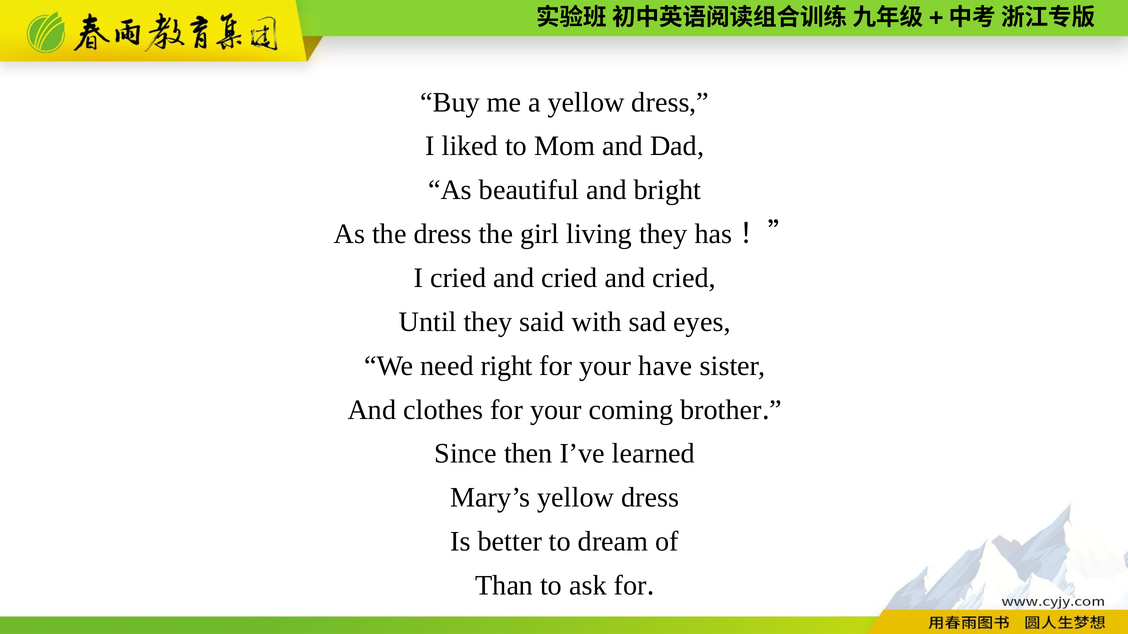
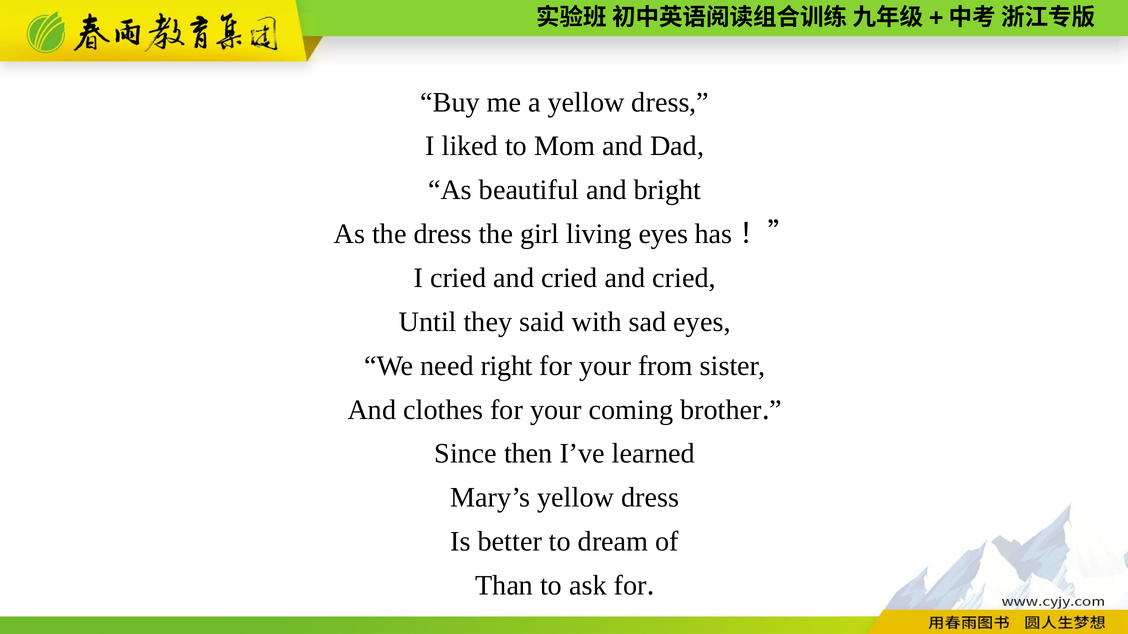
living they: they -> eyes
have: have -> from
